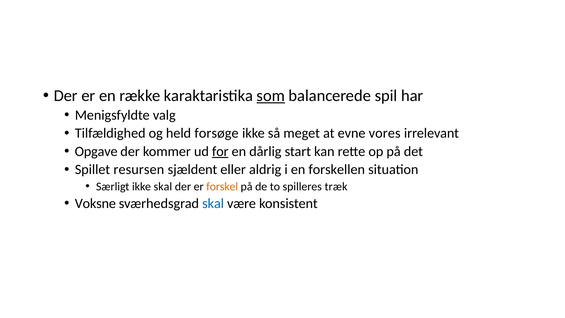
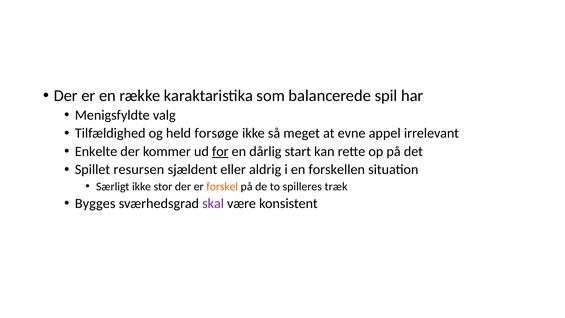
som underline: present -> none
vores: vores -> appel
Opgave: Opgave -> Enkelte
ikke skal: skal -> stor
Voksne: Voksne -> Bygges
skal at (213, 203) colour: blue -> purple
